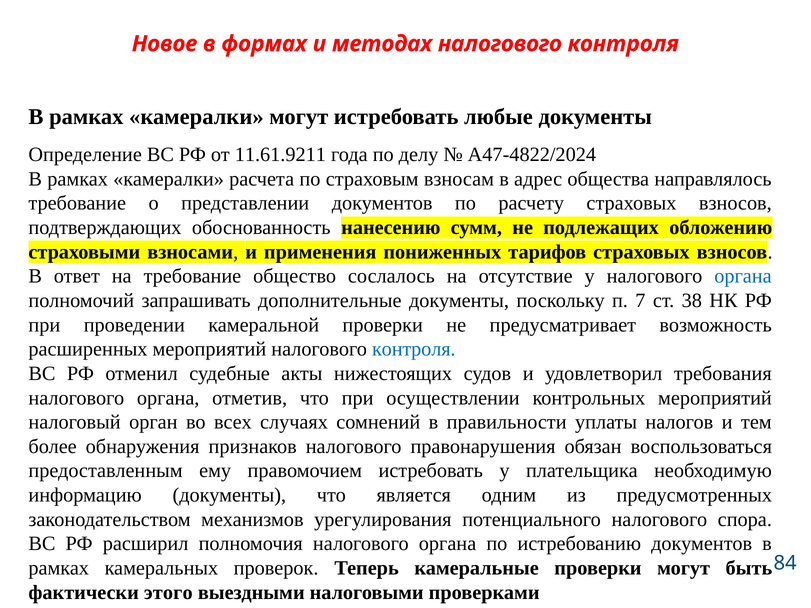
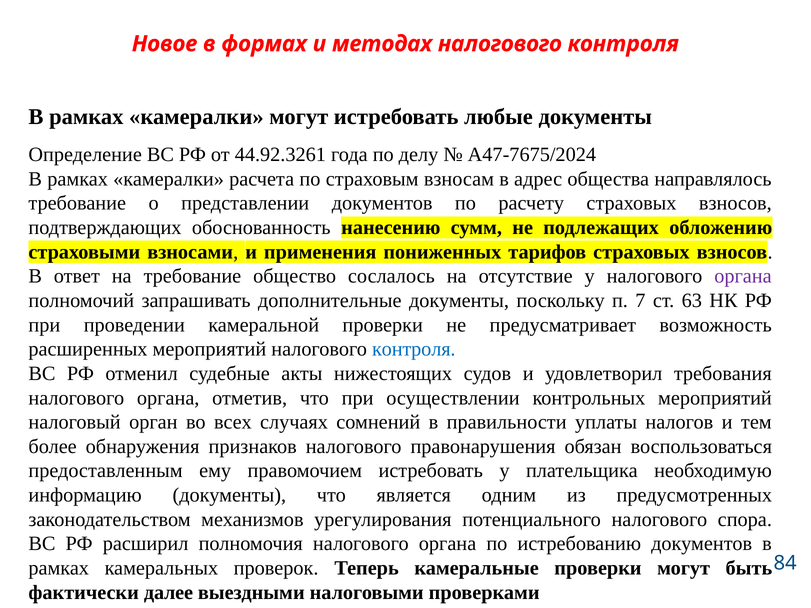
11.61.9211: 11.61.9211 -> 44.92.3261
А47-4822/2024: А47-4822/2024 -> А47-7675/2024
органа at (743, 276) colour: blue -> purple
38: 38 -> 63
этого: этого -> далее
